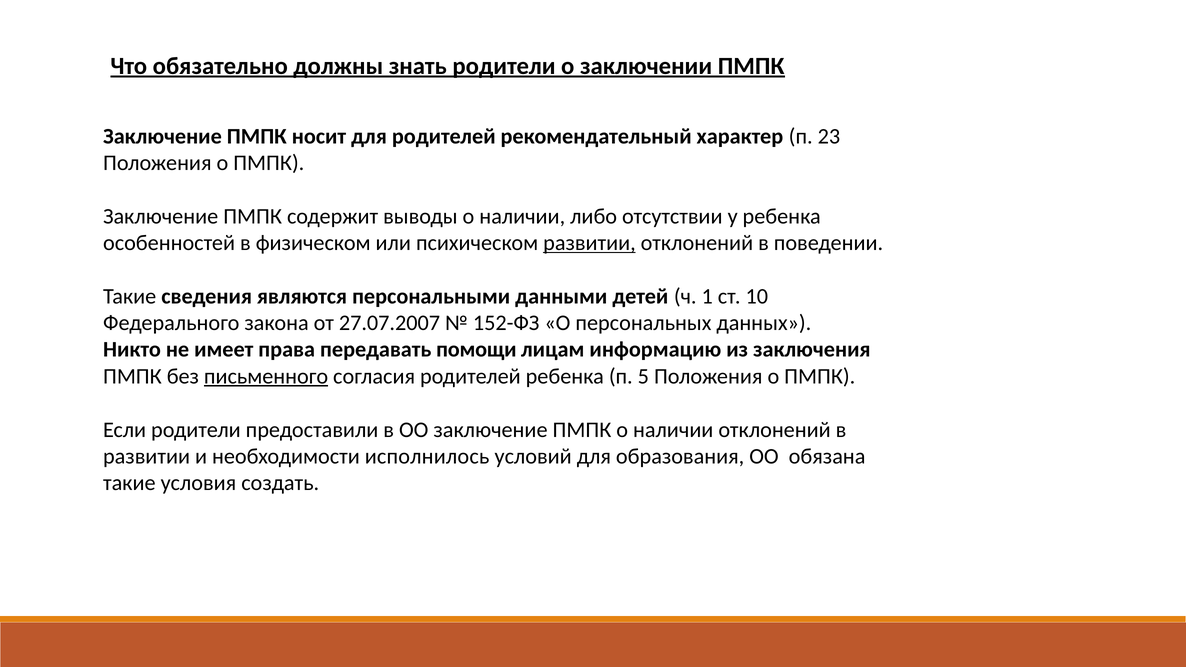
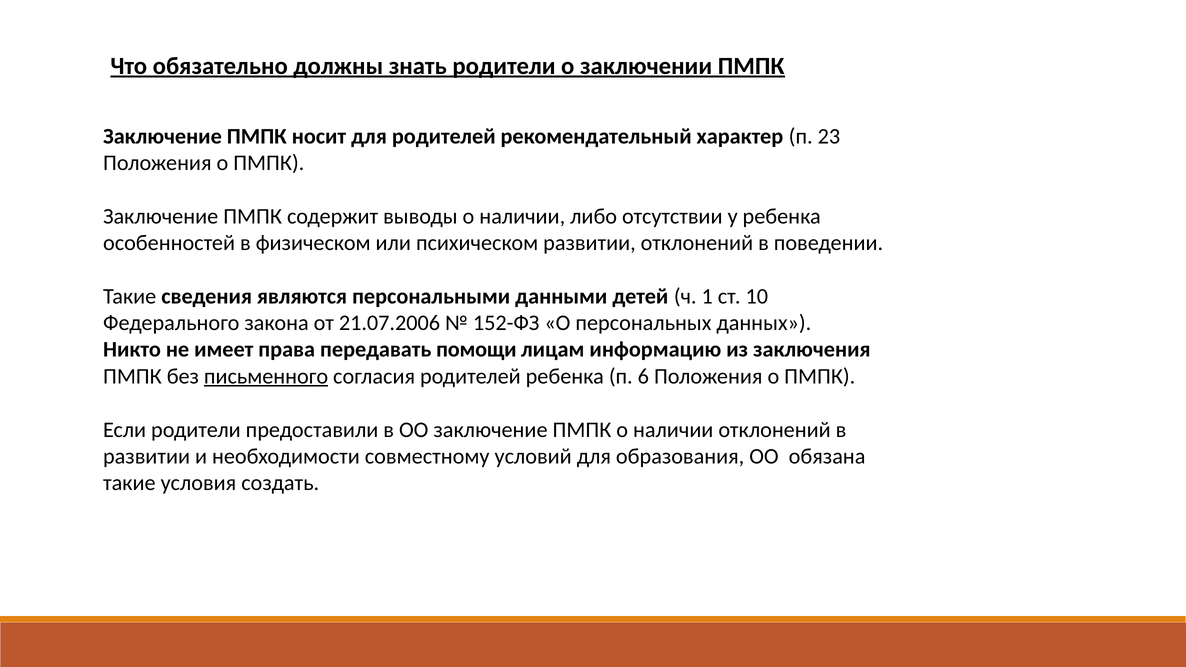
развитии at (589, 243) underline: present -> none
27.07.2007: 27.07.2007 -> 21.07.2006
5: 5 -> 6
исполнилось: исполнилось -> совместному
